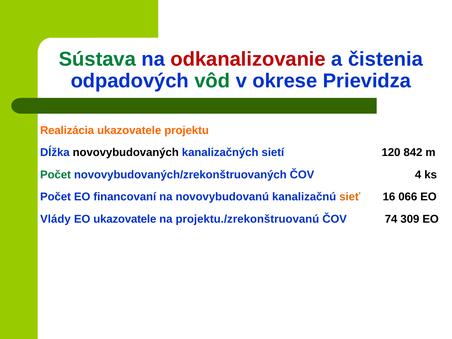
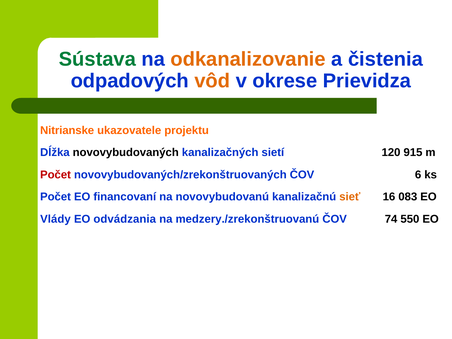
odkanalizovanie colour: red -> orange
vôd colour: green -> orange
Realizácia: Realizácia -> Nitrianske
842: 842 -> 915
Počet at (56, 175) colour: green -> red
4: 4 -> 6
066: 066 -> 083
EO ukazovatele: ukazovatele -> odvádzania
projektu./zrekonštruovanú: projektu./zrekonštruovanú -> medzery./zrekonštruovanú
309: 309 -> 550
